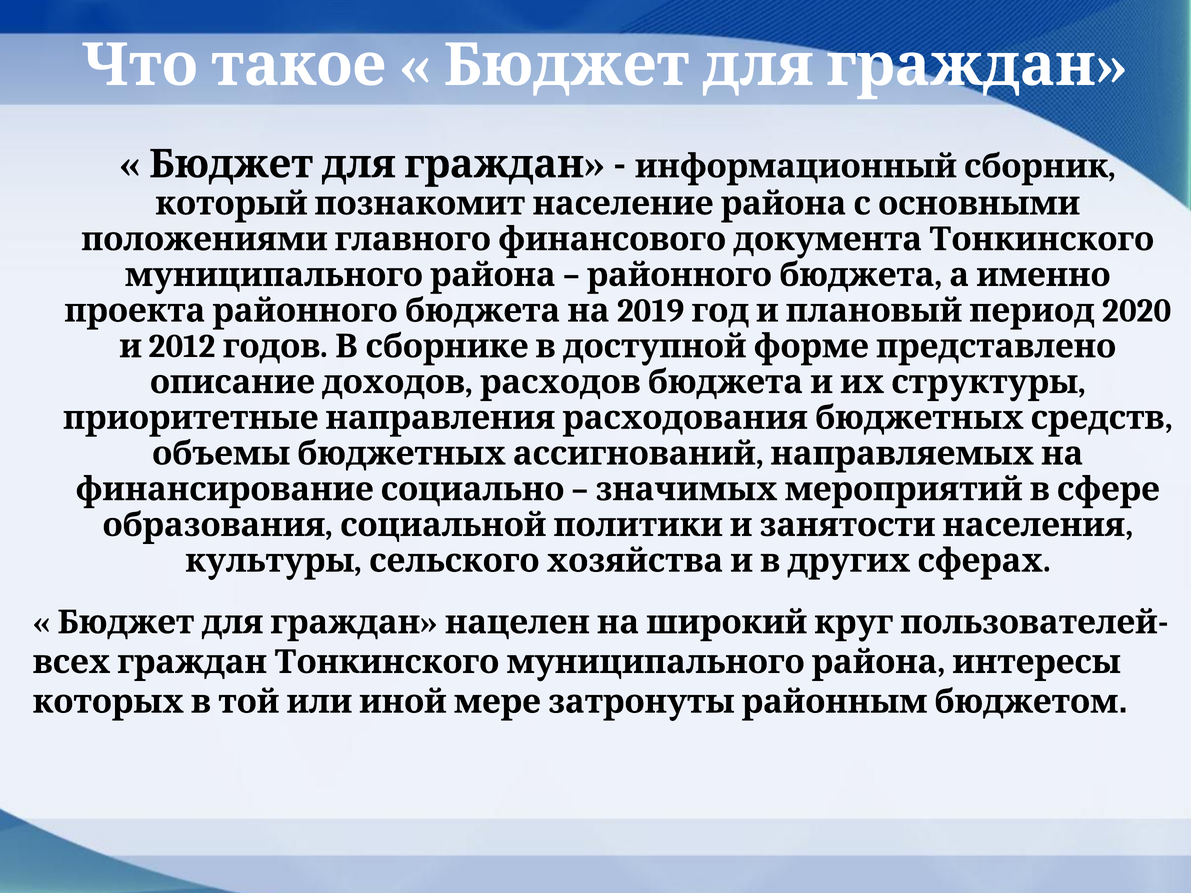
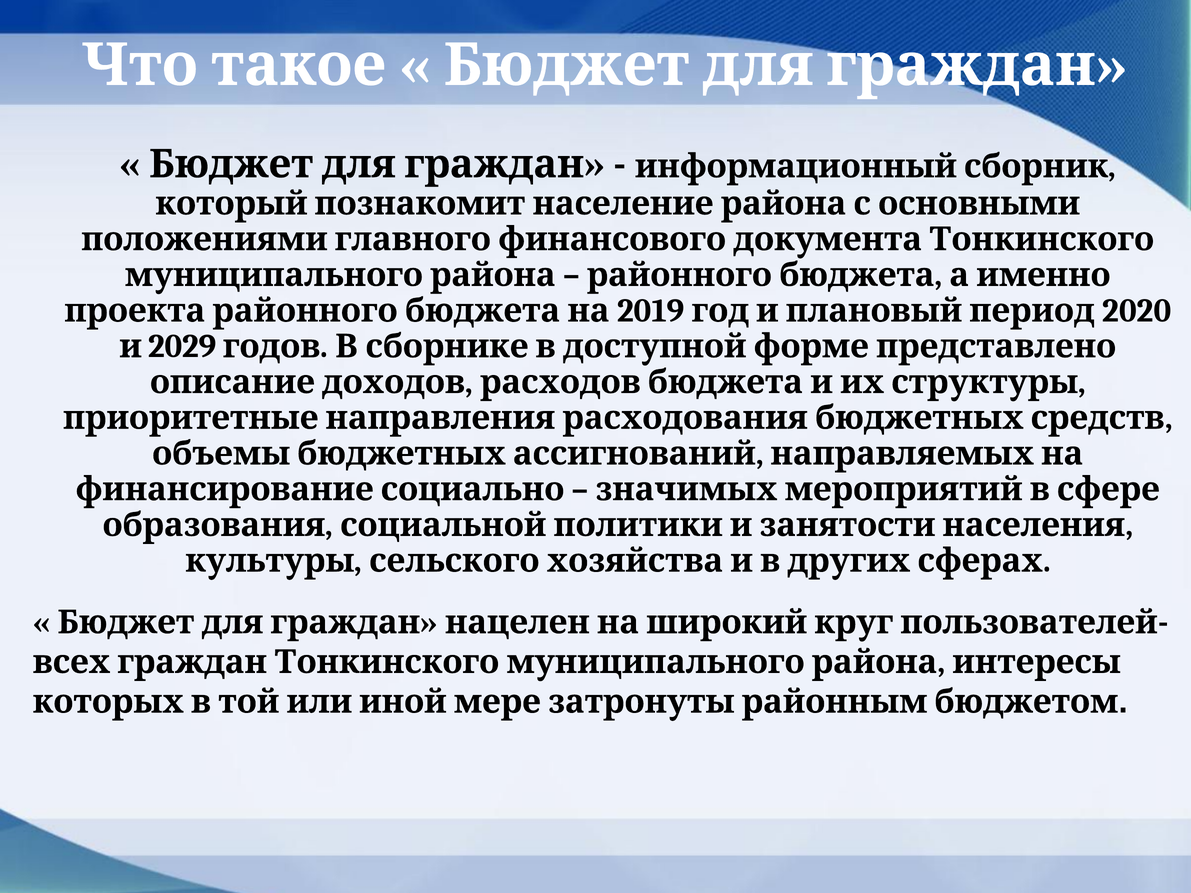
2012: 2012 -> 2029
